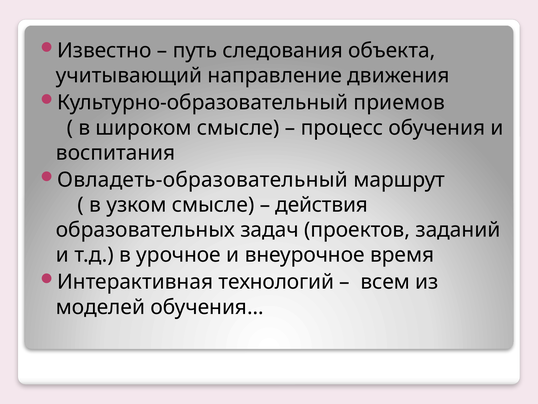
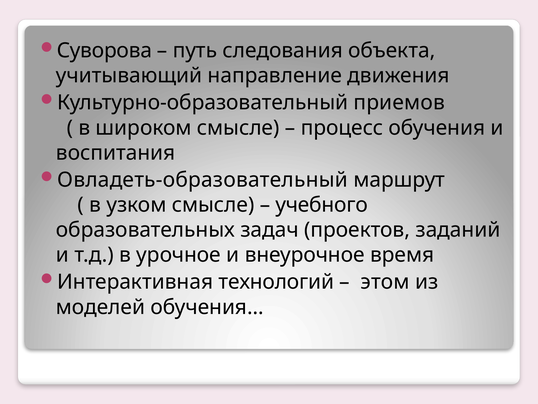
Известно: Известно -> Суворова
действия: действия -> учебного
всем: всем -> этом
